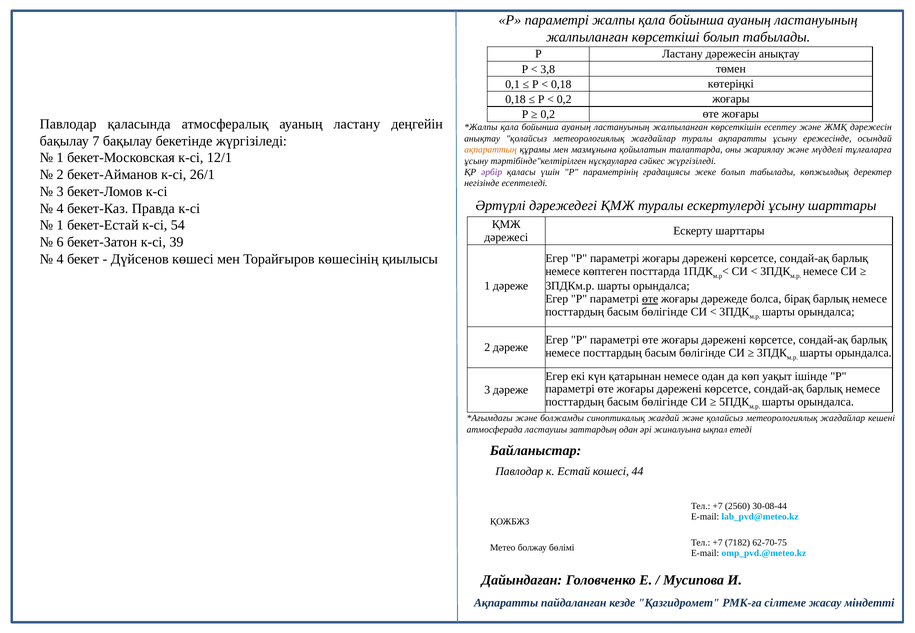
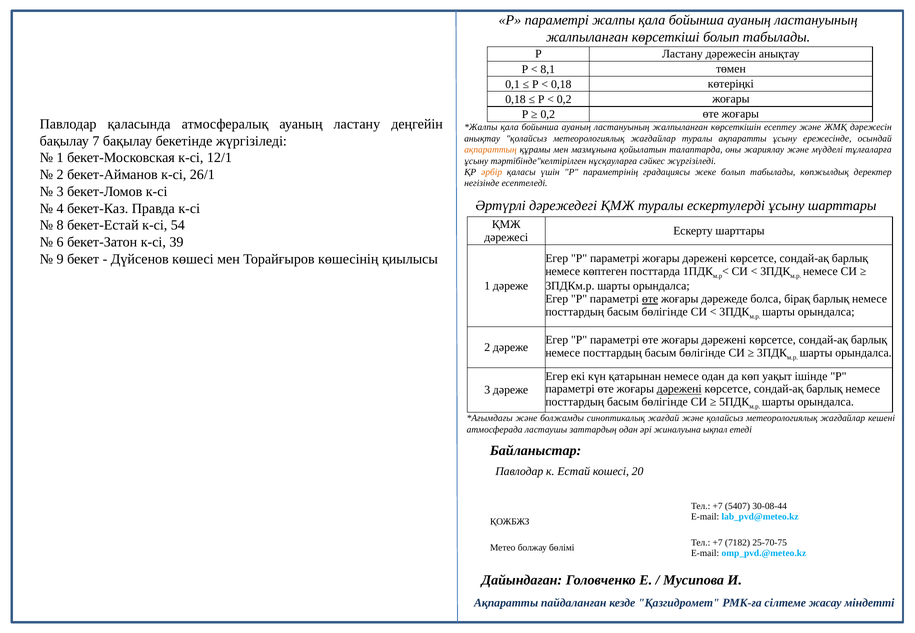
3,8: 3,8 -> 8,1
әрбір colour: purple -> orange
1 at (60, 225): 1 -> 8
4 at (60, 259): 4 -> 9
дәрежені at (679, 389) underline: none -> present
44: 44 -> 20
2560: 2560 -> 5407
62-70-75: 62-70-75 -> 25-70-75
